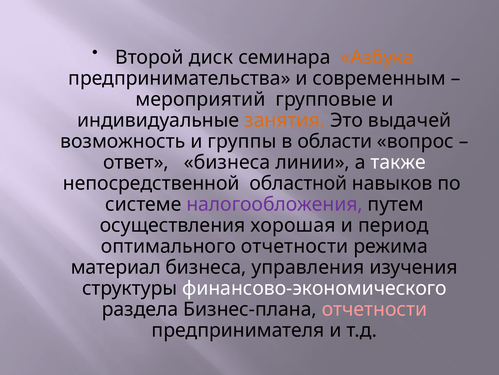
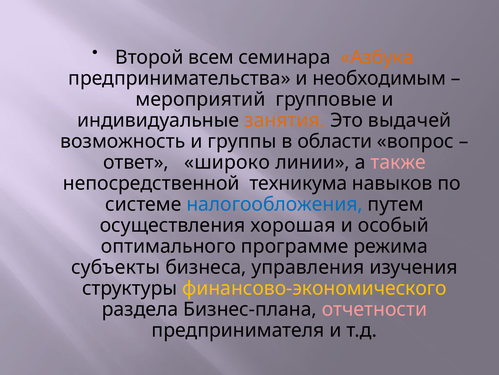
диск: диск -> всем
современным: современным -> необходимым
ответ бизнеса: бизнеса -> широко
также colour: white -> pink
областной: областной -> техникума
налогообложения colour: purple -> blue
период: период -> особый
оптимального отчетности: отчетности -> программе
материал: материал -> субъекты
финансово-экономического colour: white -> yellow
